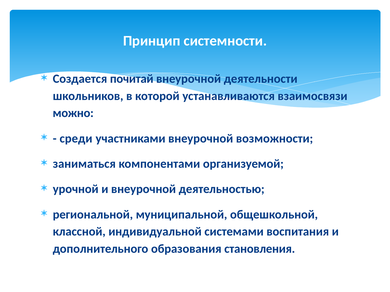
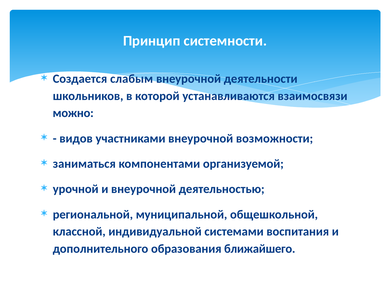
почитай: почитай -> слабым
среди: среди -> видов
становления: становления -> ближайшего
